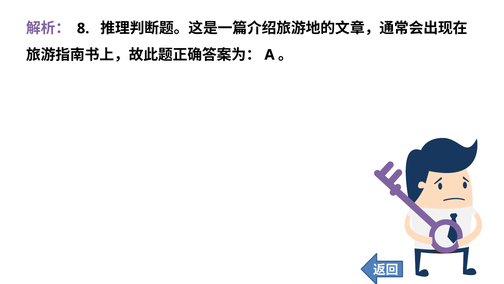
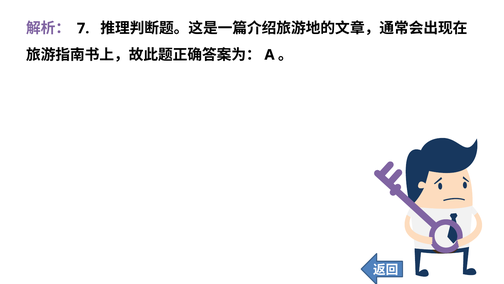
8: 8 -> 7
